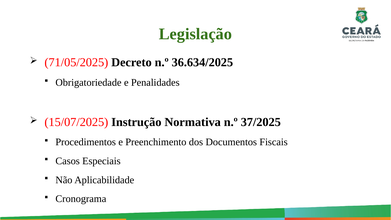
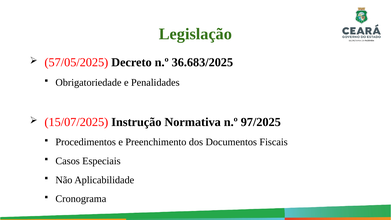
71/05/2025: 71/05/2025 -> 57/05/2025
36.634/2025: 36.634/2025 -> 36.683/2025
37/2025: 37/2025 -> 97/2025
